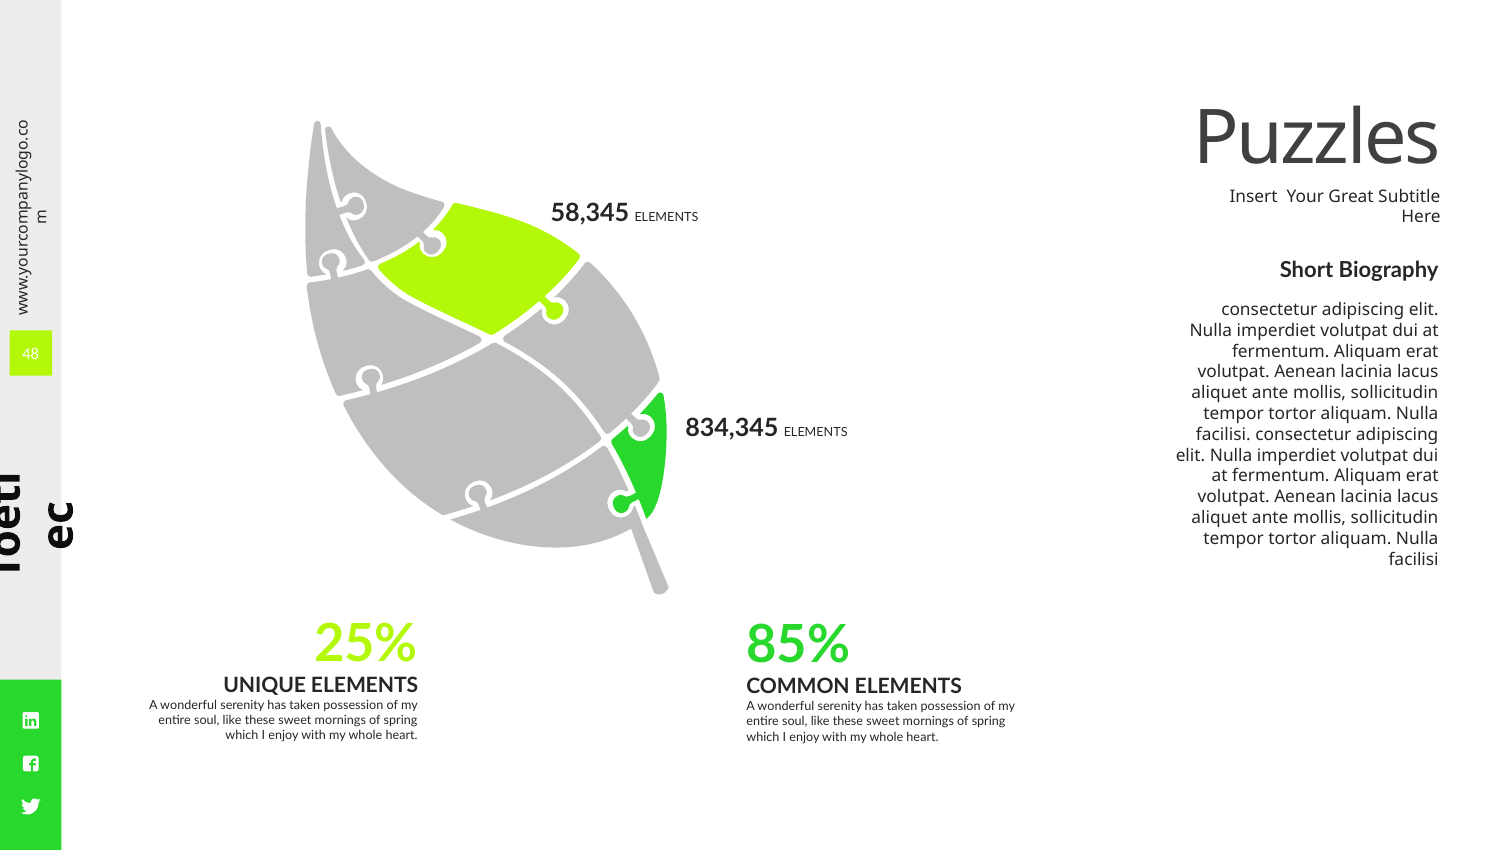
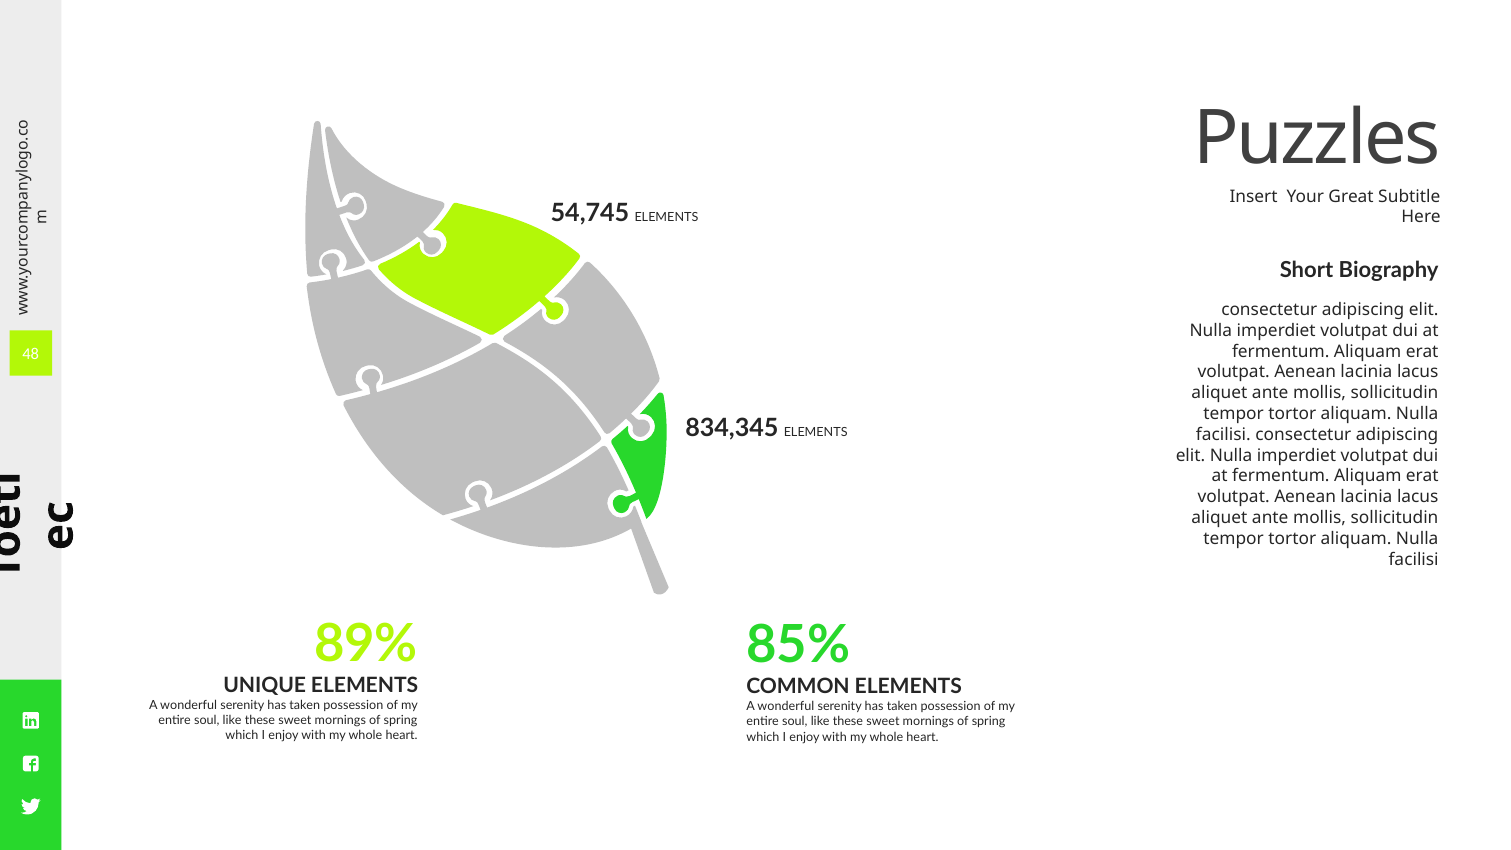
58,345: 58,345 -> 54,745
25%: 25% -> 89%
